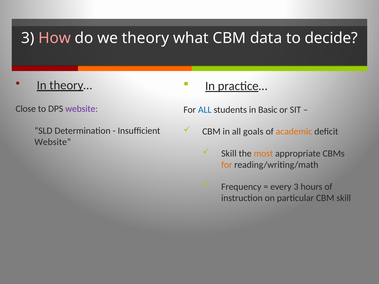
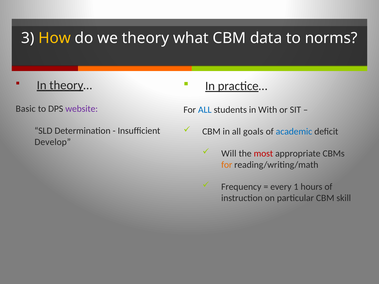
How colour: pink -> yellow
decide: decide -> norms
Close: Close -> Basic
Basic: Basic -> With
academic colour: orange -> blue
Website at (53, 142): Website -> Develop
Skill at (229, 154): Skill -> Will
most colour: orange -> red
every 3: 3 -> 1
